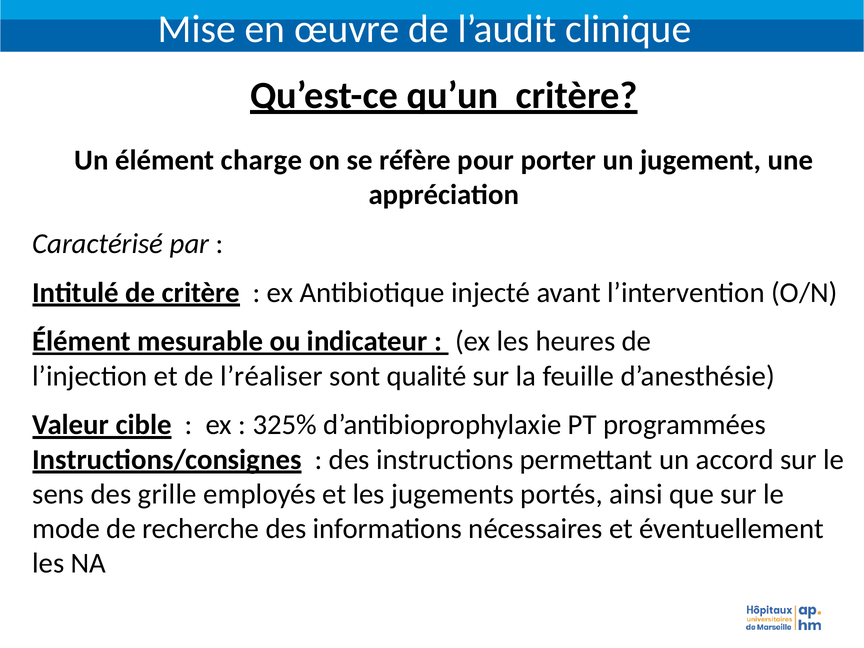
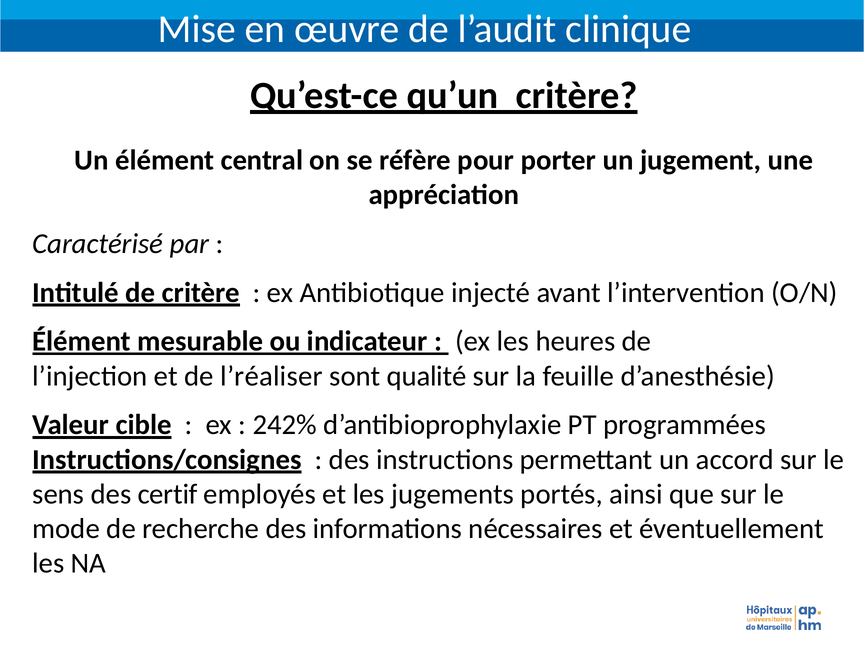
charge: charge -> central
325%: 325% -> 242%
grille: grille -> certif
